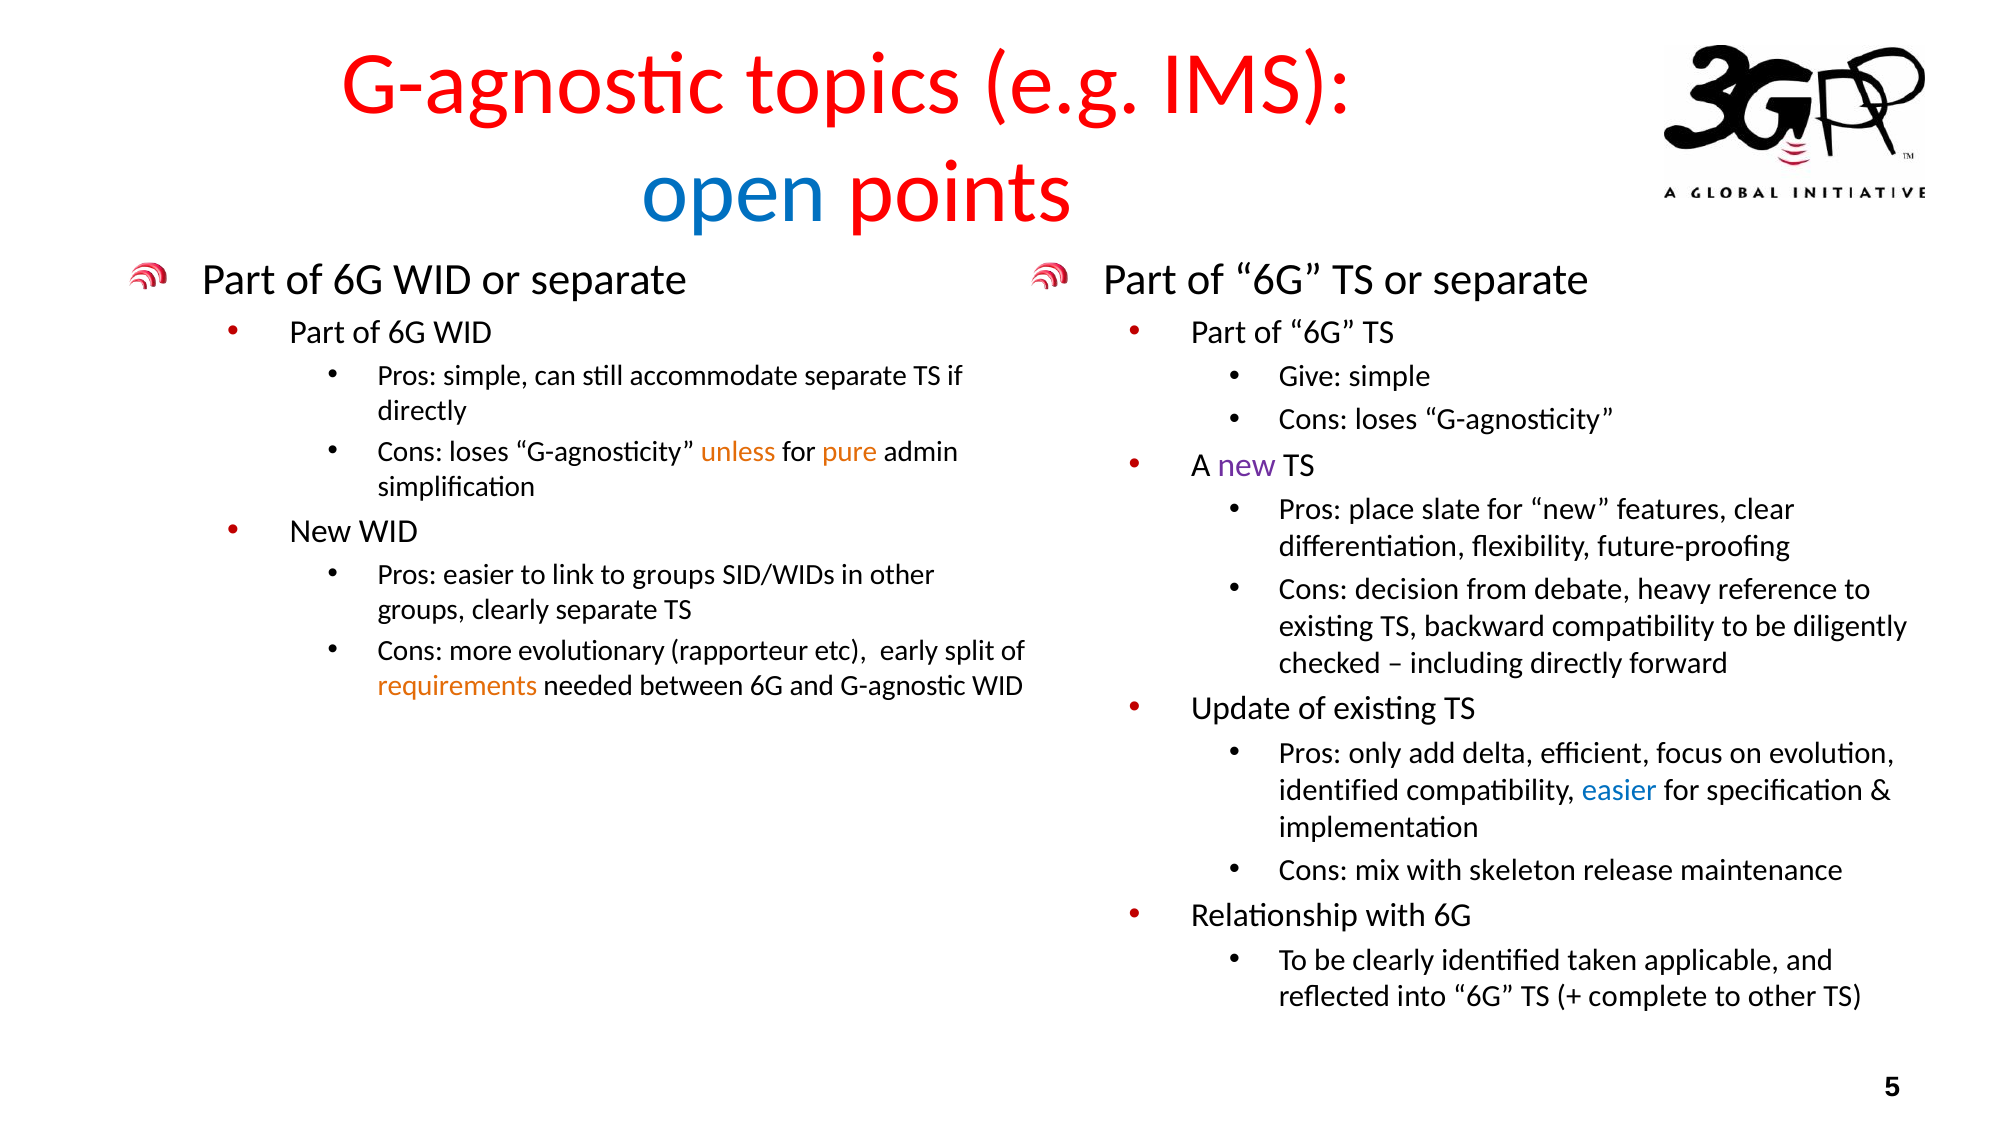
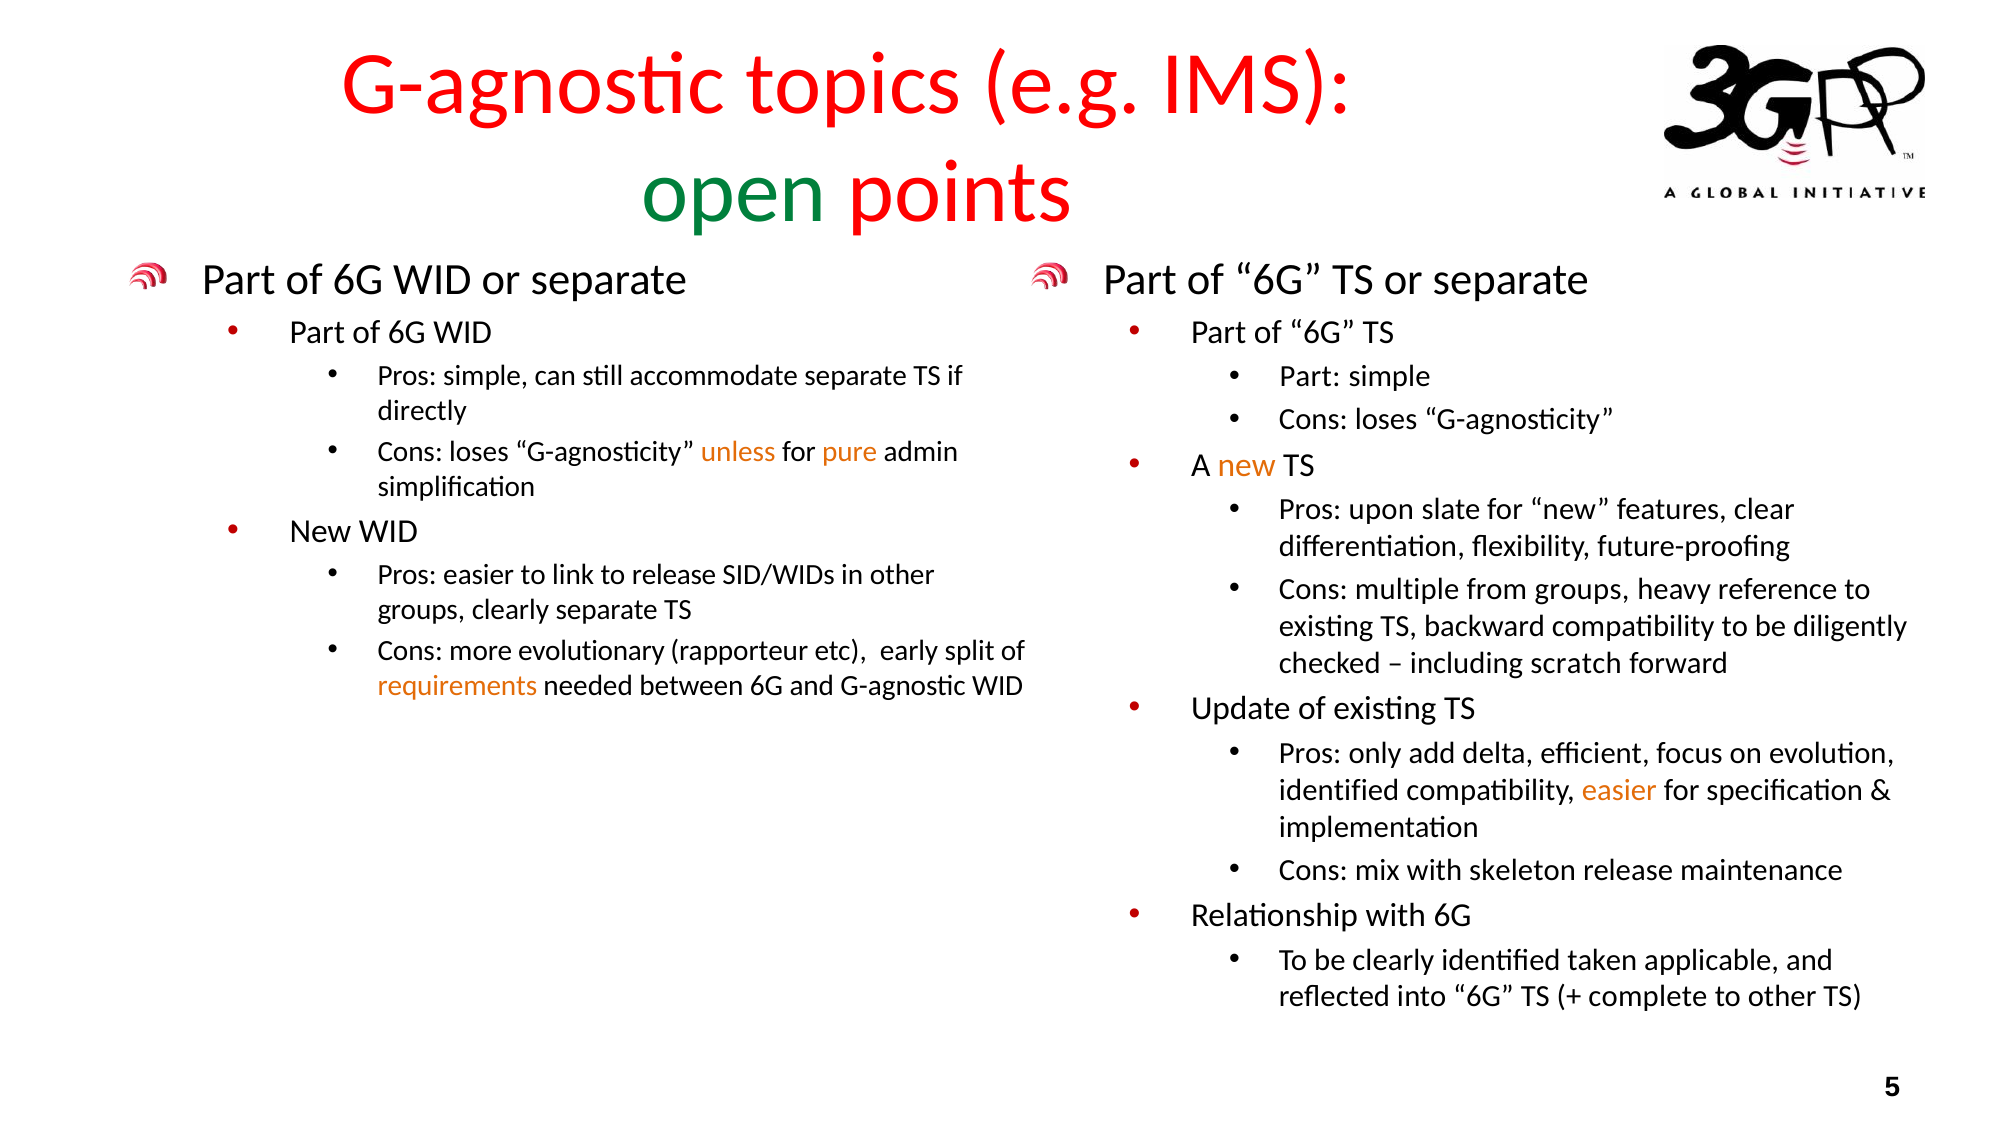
open colour: blue -> green
Give at (1310, 377): Give -> Part
new at (1247, 465) colour: purple -> orange
place: place -> upon
to groups: groups -> release
decision: decision -> multiple
from debate: debate -> groups
including directly: directly -> scratch
easier at (1619, 790) colour: blue -> orange
